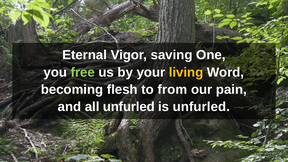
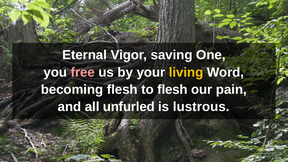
free colour: light green -> pink
to from: from -> flesh
is unfurled: unfurled -> lustrous
